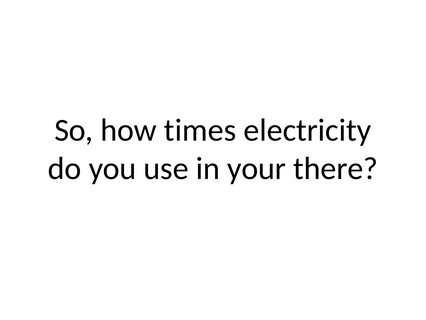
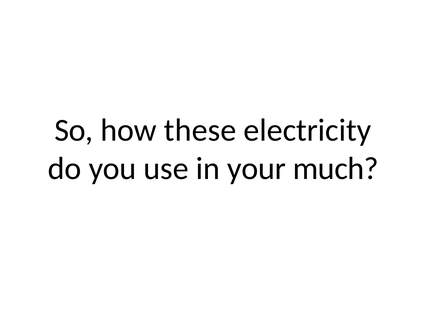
times: times -> these
there: there -> much
